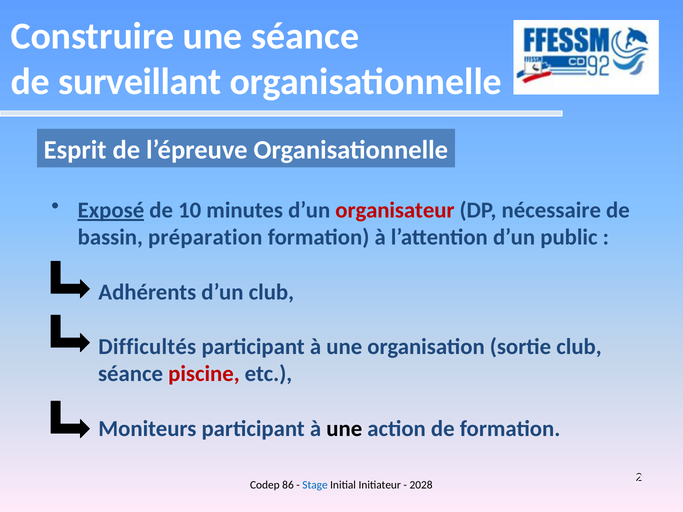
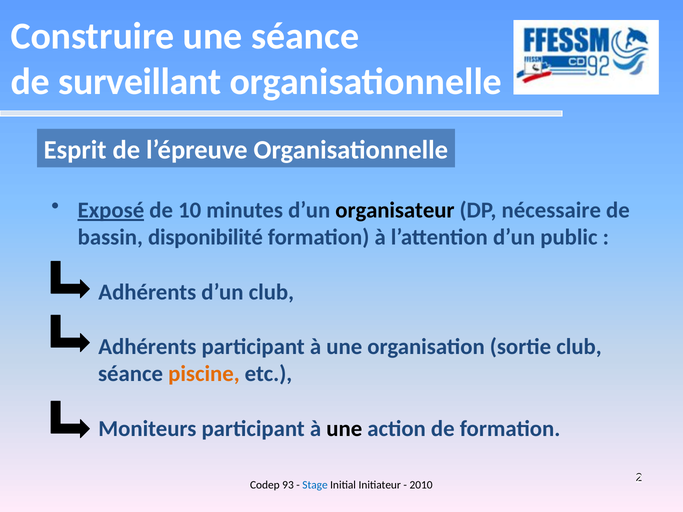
organisateur colour: red -> black
préparation: préparation -> disponibilité
Difficultés at (147, 347): Difficultés -> Adhérents
piscine colour: red -> orange
86: 86 -> 93
2028: 2028 -> 2010
